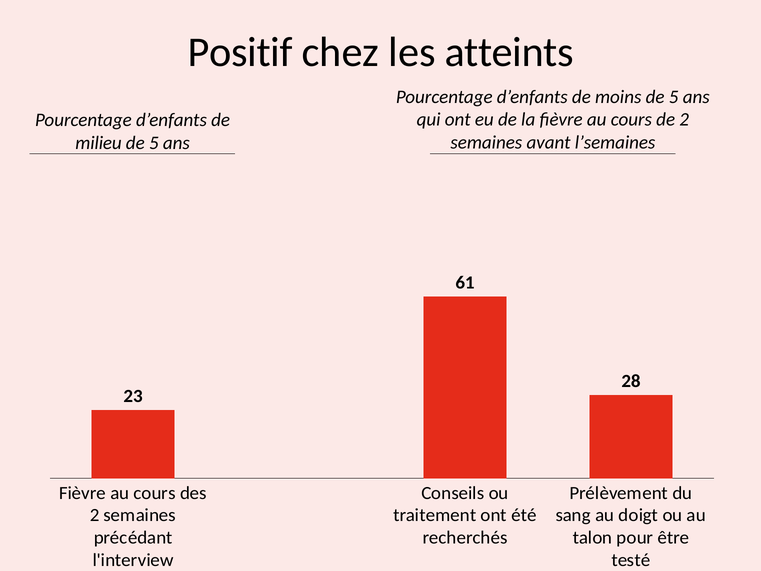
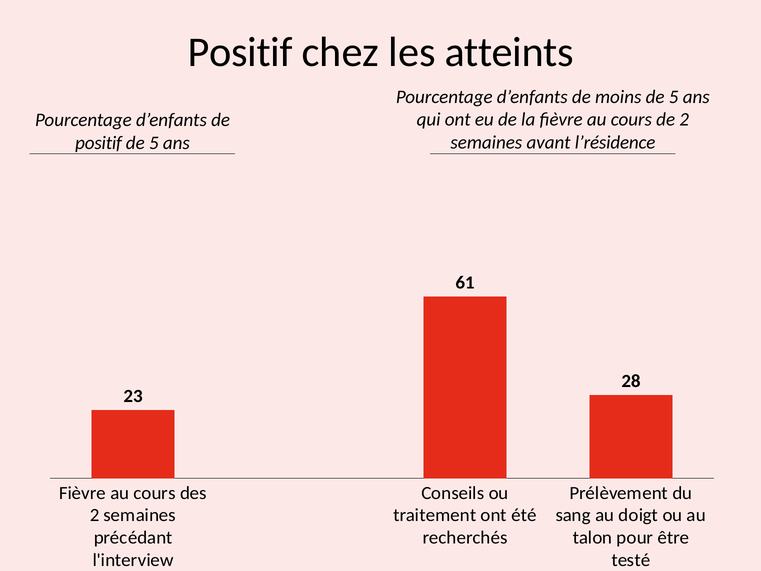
l’semaines: l’semaines -> l’résidence
milieu at (99, 143): milieu -> positif
